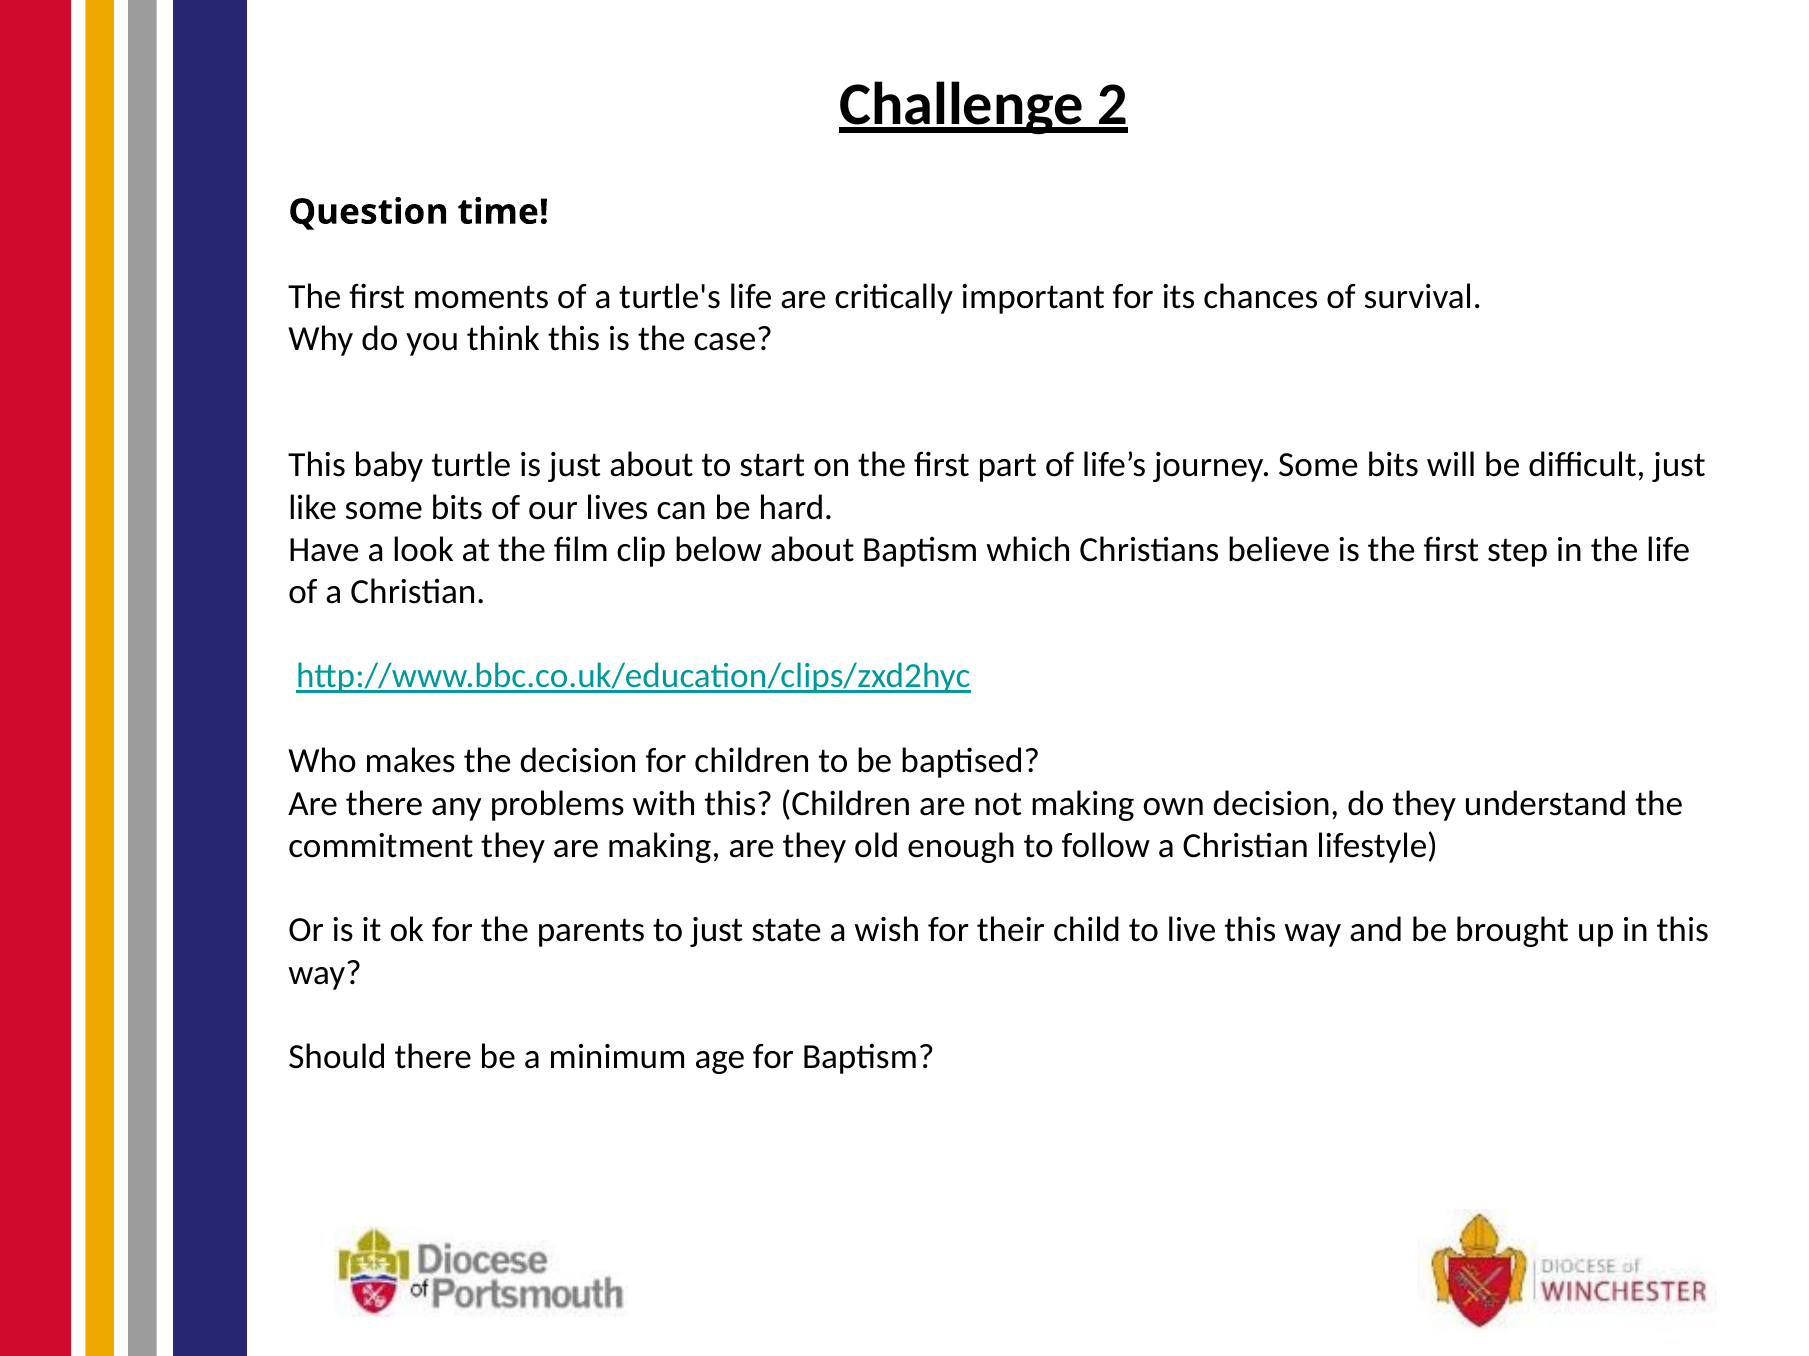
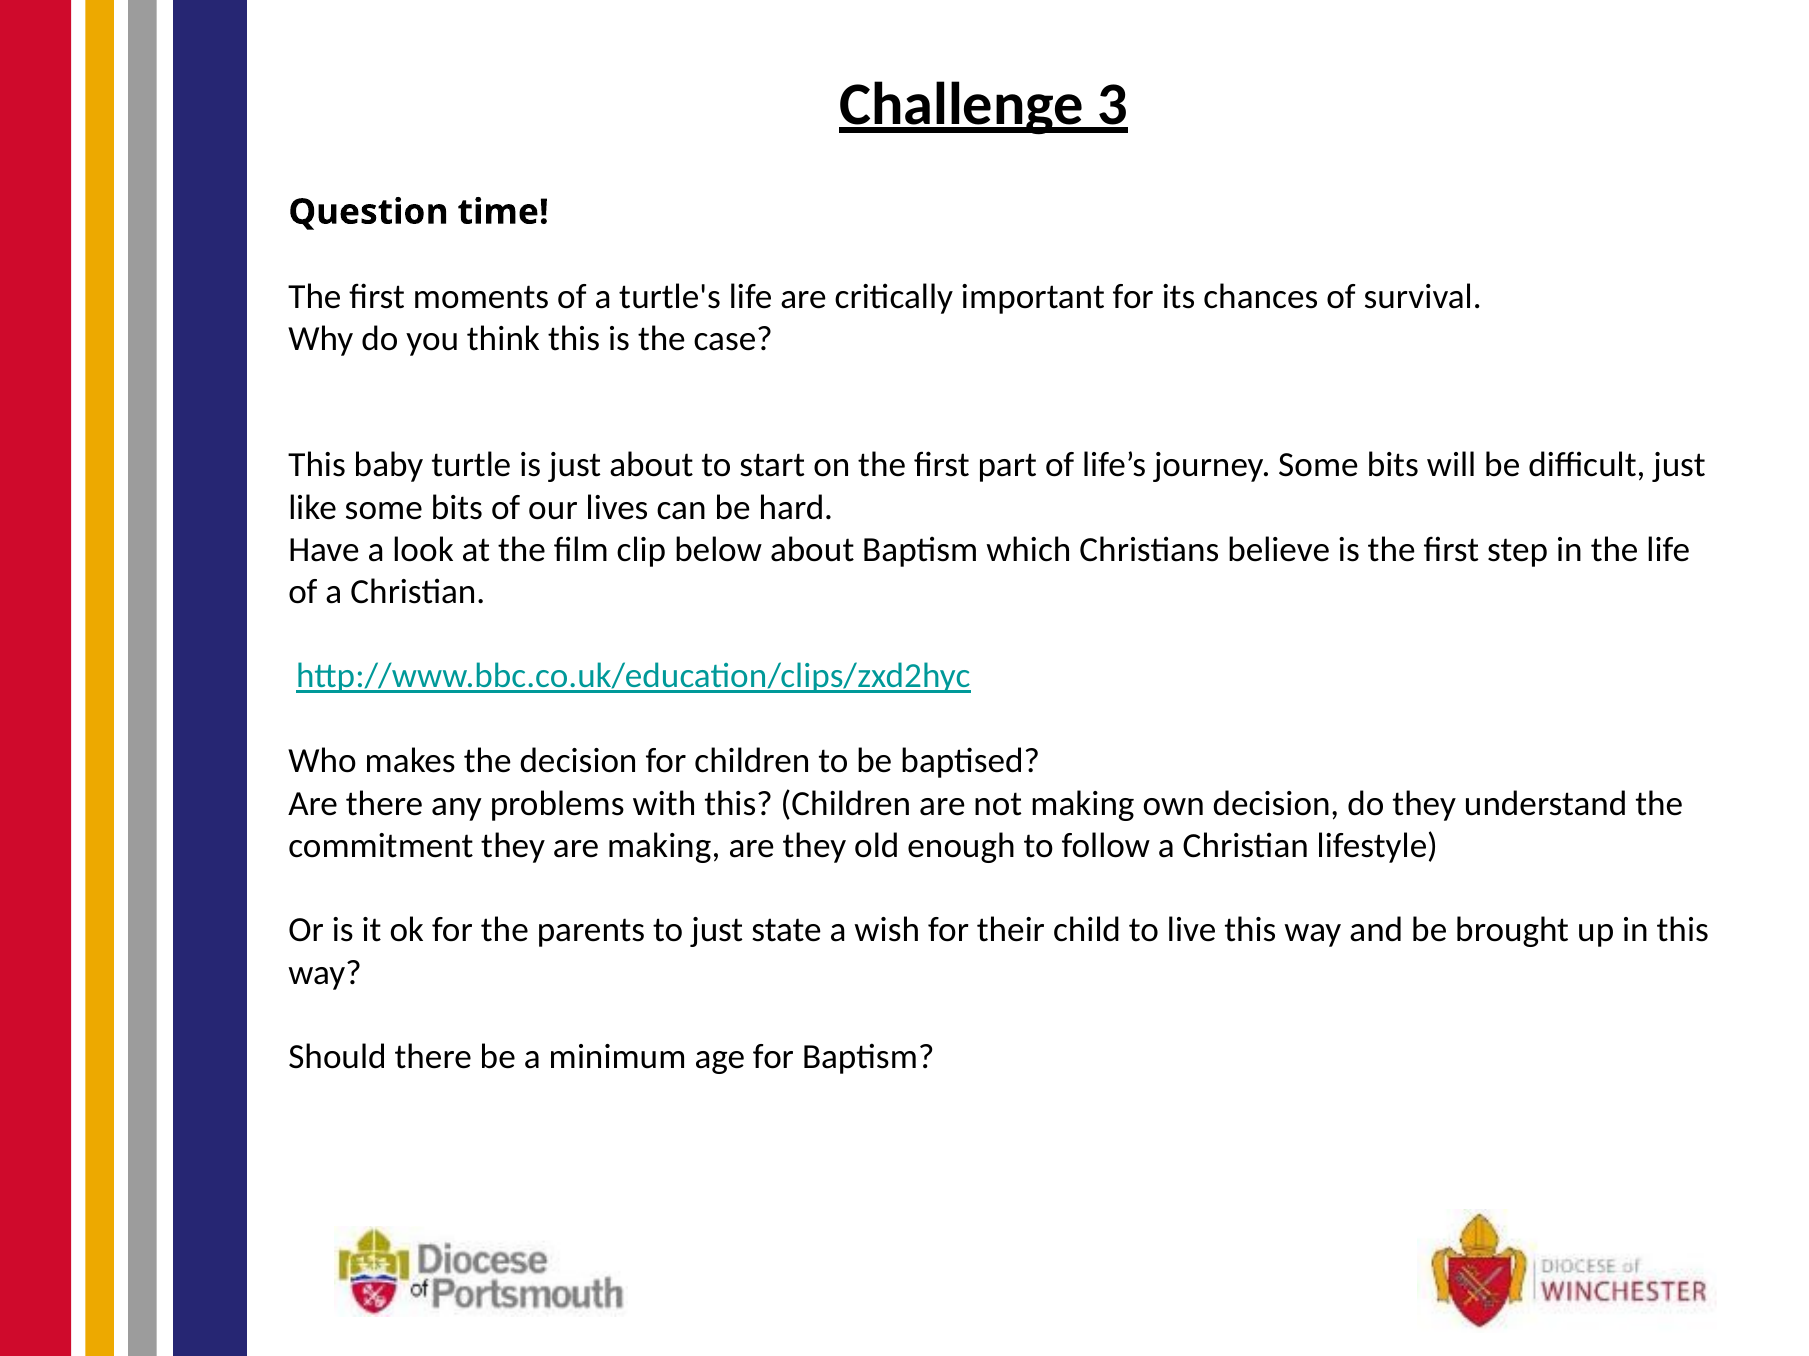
2: 2 -> 3
